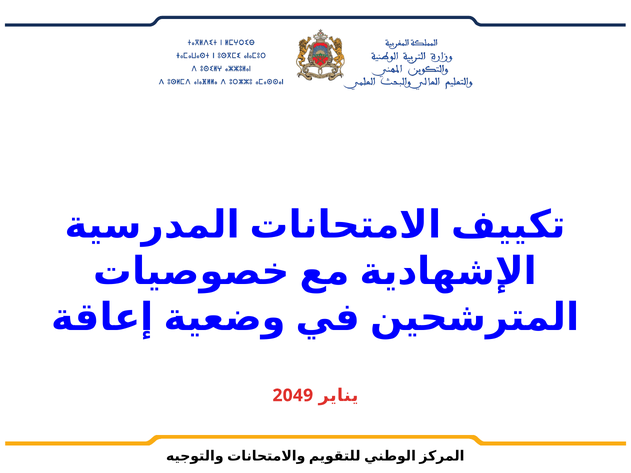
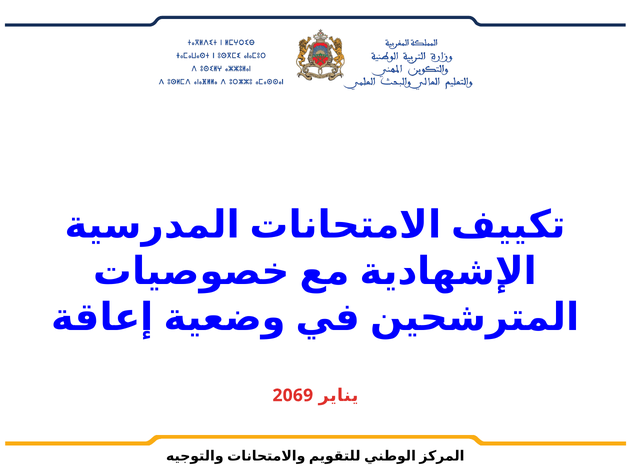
2049: 2049 -> 2069
